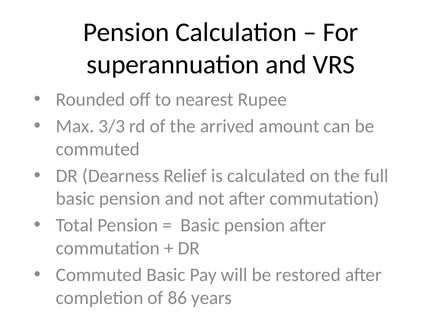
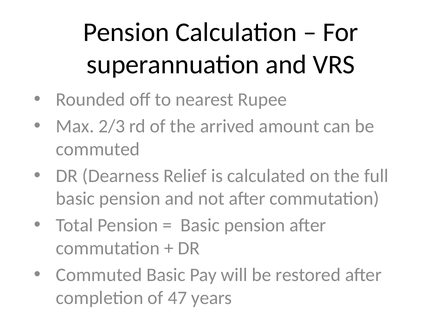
3/3: 3/3 -> 2/3
86: 86 -> 47
